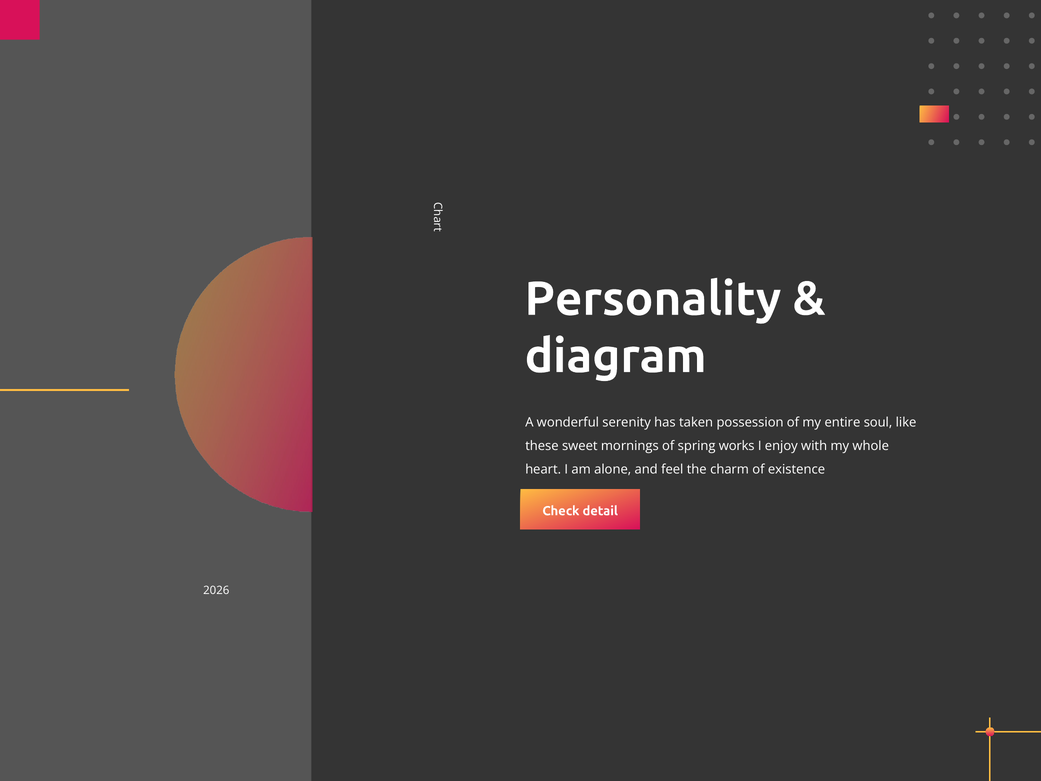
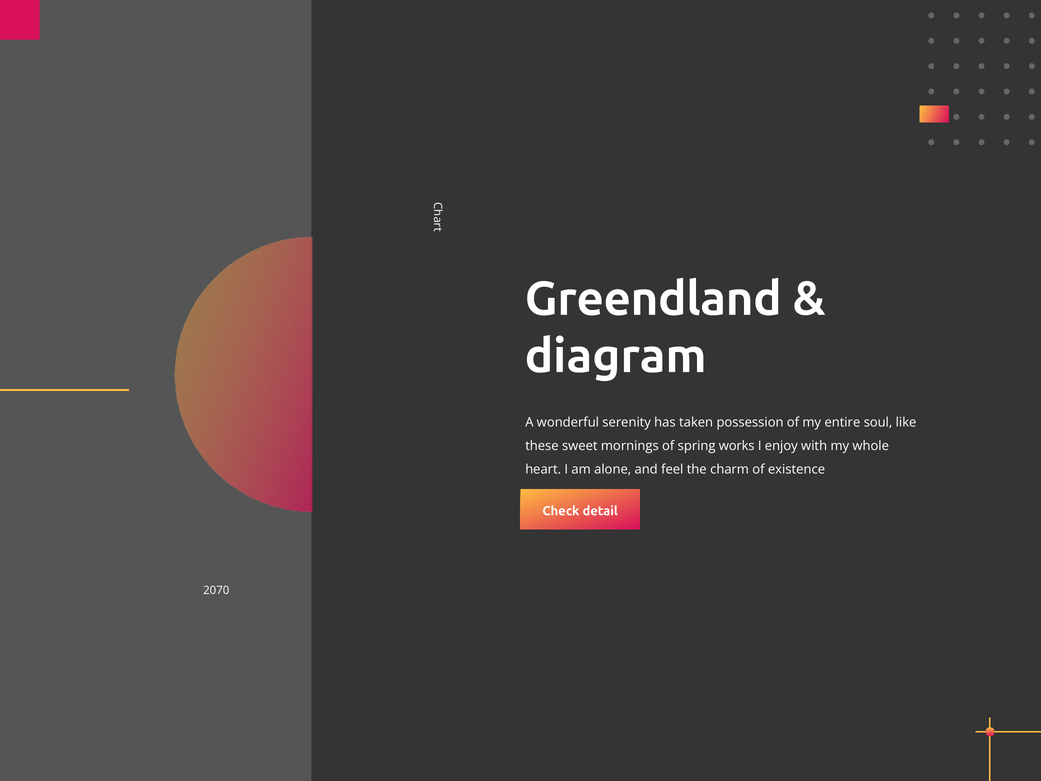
Personality: Personality -> Greendland
2026: 2026 -> 2070
